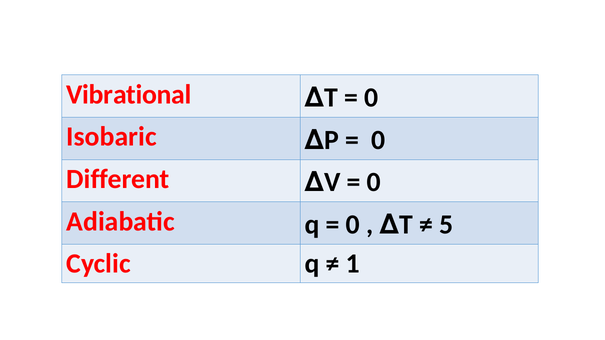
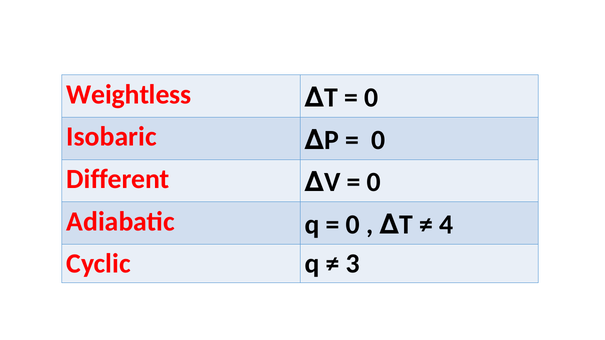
Vibrational: Vibrational -> Weightless
5: 5 -> 4
1: 1 -> 3
